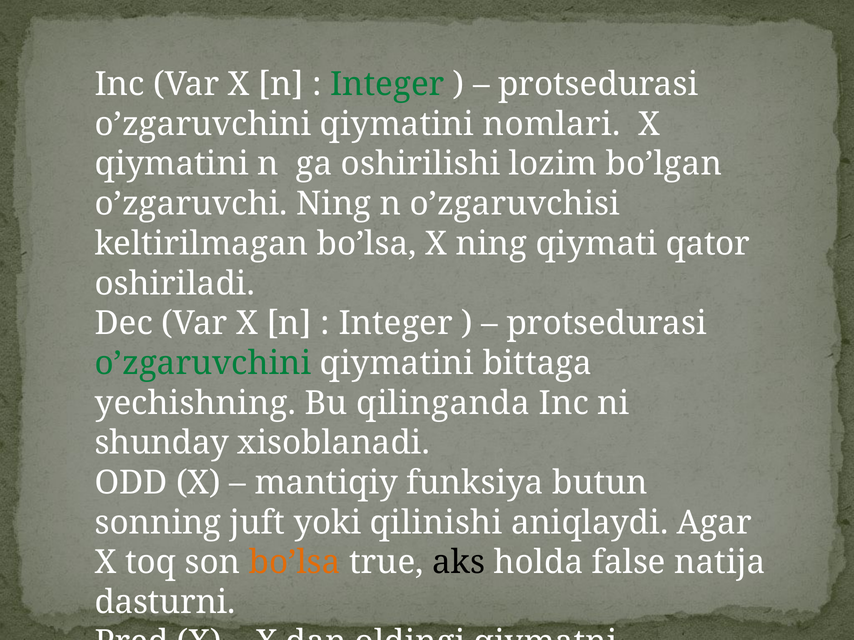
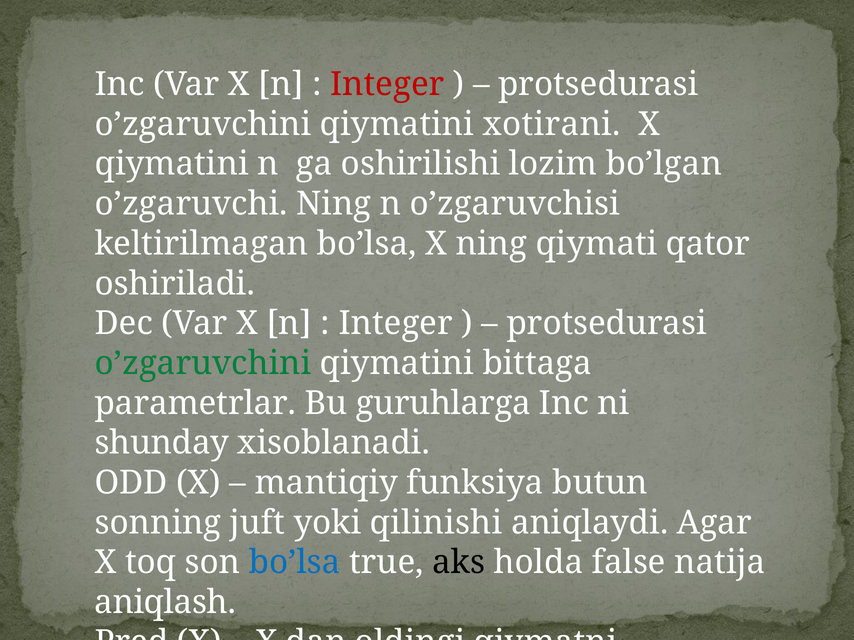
Integer at (387, 84) colour: green -> red
nomlari: nomlari -> xotirani
yechishning: yechishning -> parametrlar
qilinganda: qilinganda -> guruhlarga
bo’lsa at (295, 563) colour: orange -> blue
dasturni: dasturni -> aniqlash
